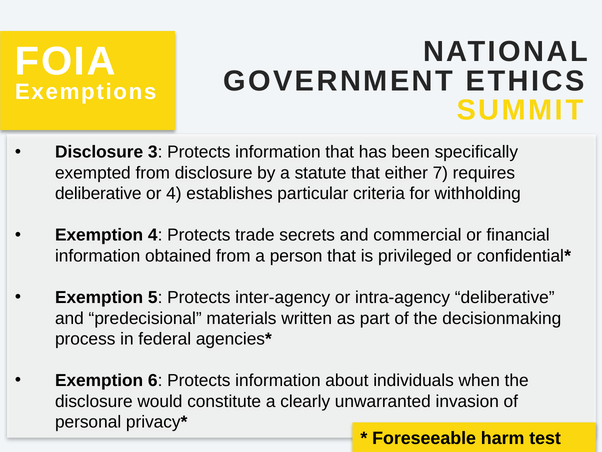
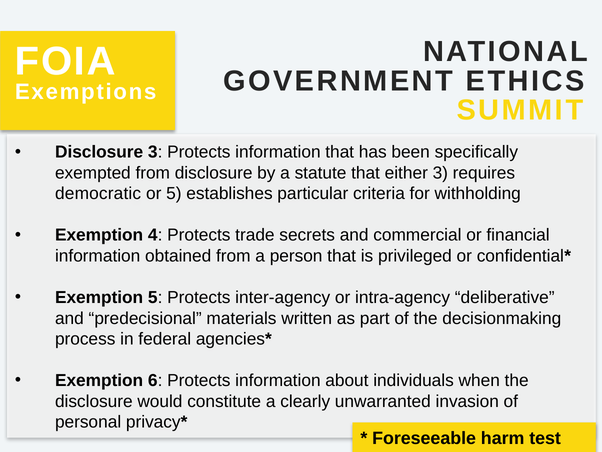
either 7: 7 -> 3
deliberative at (98, 194): deliberative -> democratic
or 4: 4 -> 5
